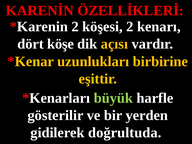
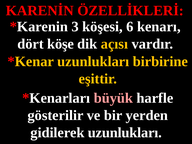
2 at (75, 27): 2 -> 3
köşesi 2: 2 -> 6
büyük colour: light green -> pink
gidilerek doğrultuda: doğrultuda -> uzunlukları
